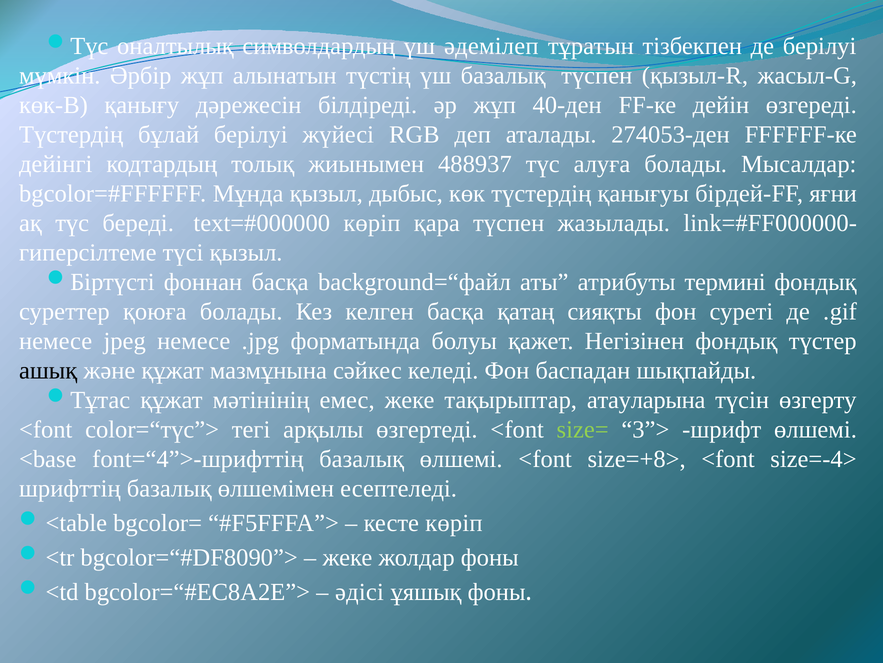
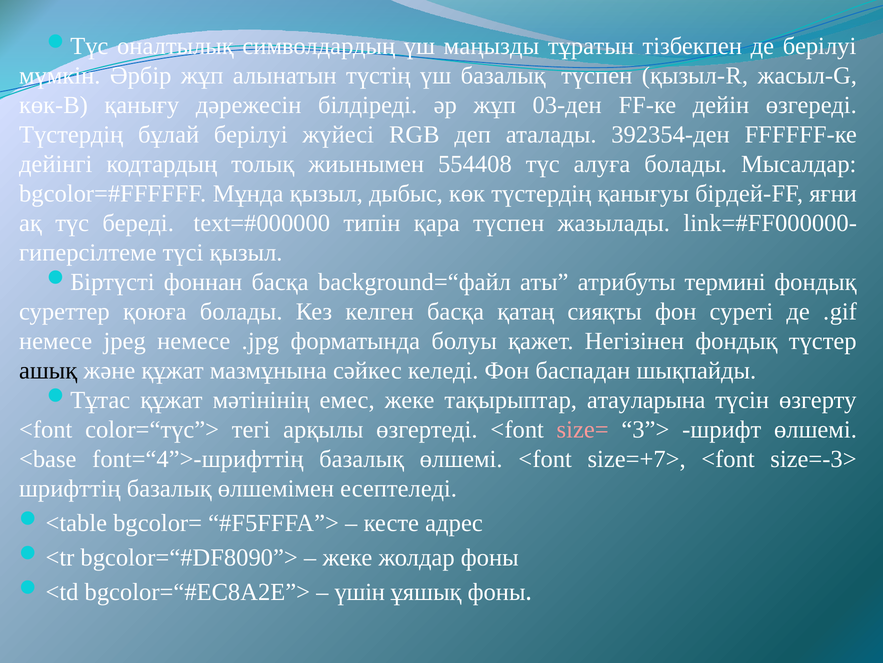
әдемілеп: әдемілеп -> маңызды
40-ден: 40-ден -> 03-ден
274053-ден: 274053-ден -> 392354-ден
488937: 488937 -> 554408
көріп at (372, 223): көріп -> типін
size= colour: light green -> pink
size=+8>: size=+8> -> size=+7>
size=-4>: size=-4> -> size=-3>
кесте көріп: көріп -> адрес
әдісі: әдісі -> үшін
